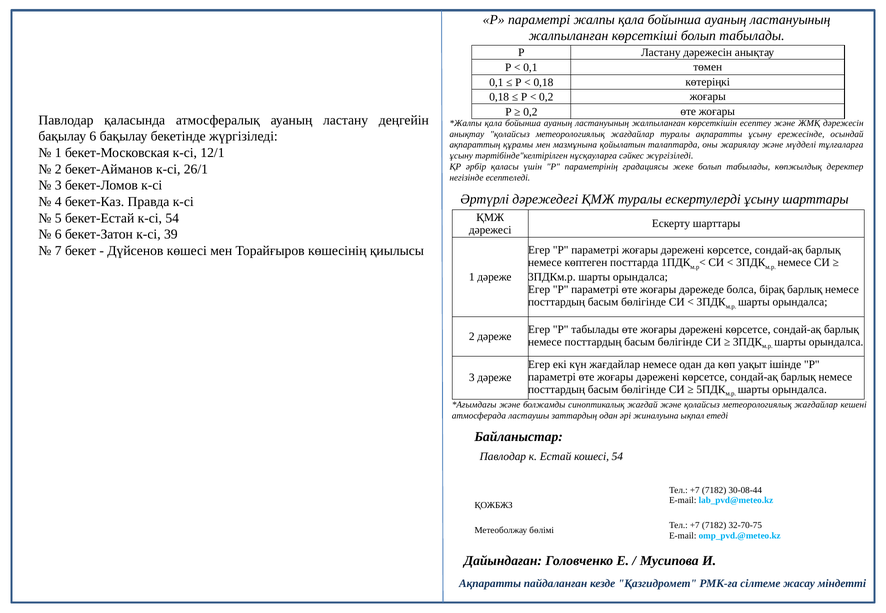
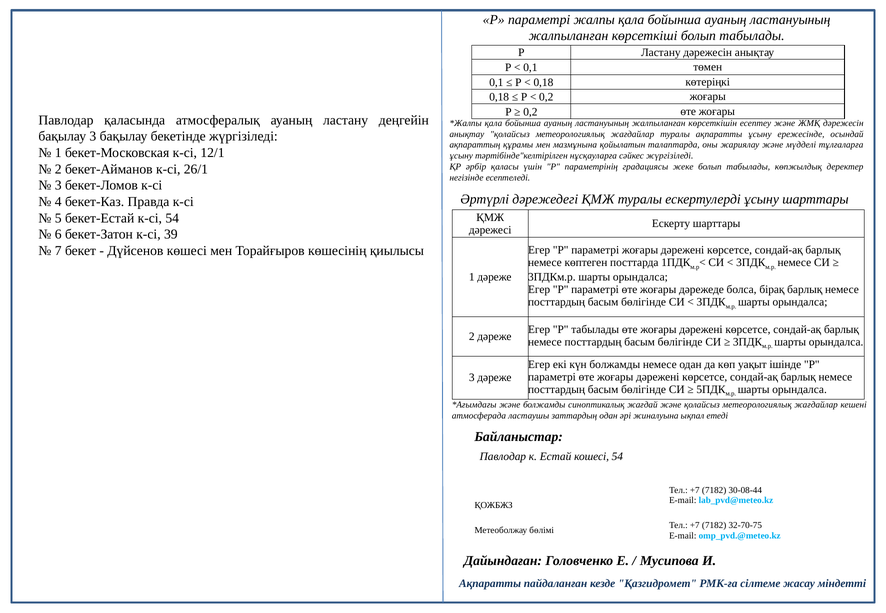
бақылау 6: 6 -> 3
күн жағдайлар: жағдайлар -> болжамды
